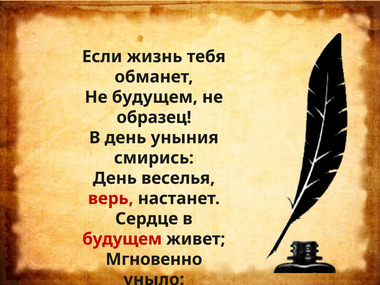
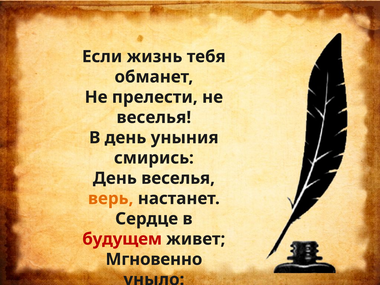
Не будущем: будущем -> прелести
образец at (154, 117): образец -> веселья
верь colour: red -> orange
